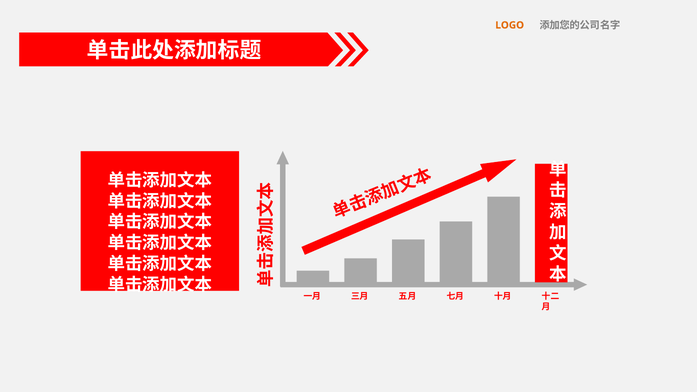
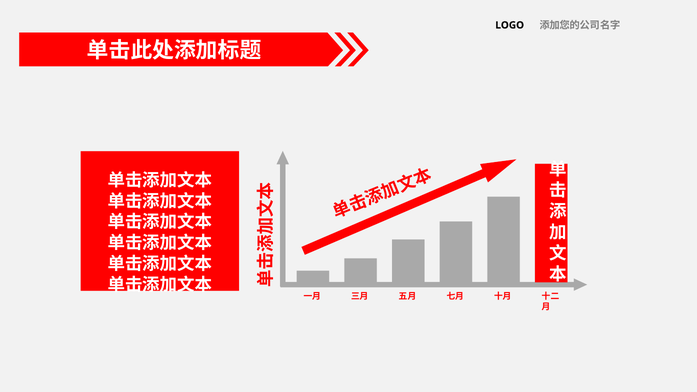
LOGO colour: orange -> black
